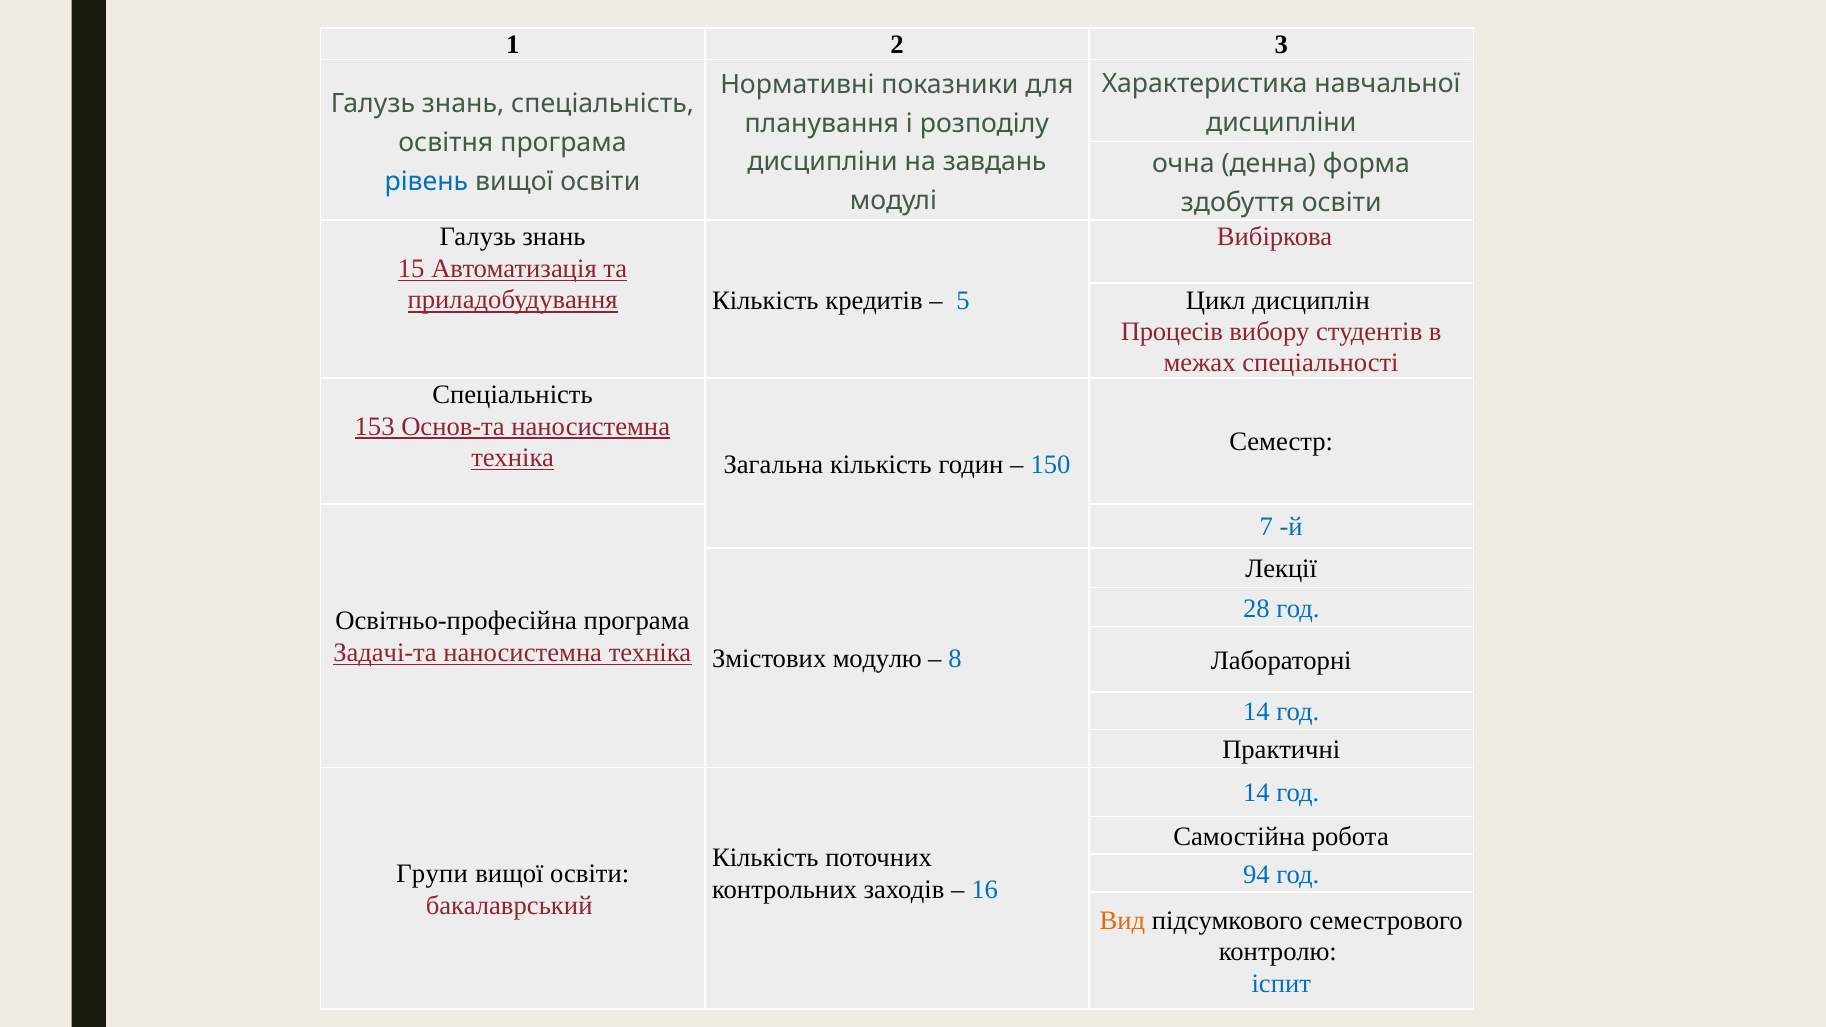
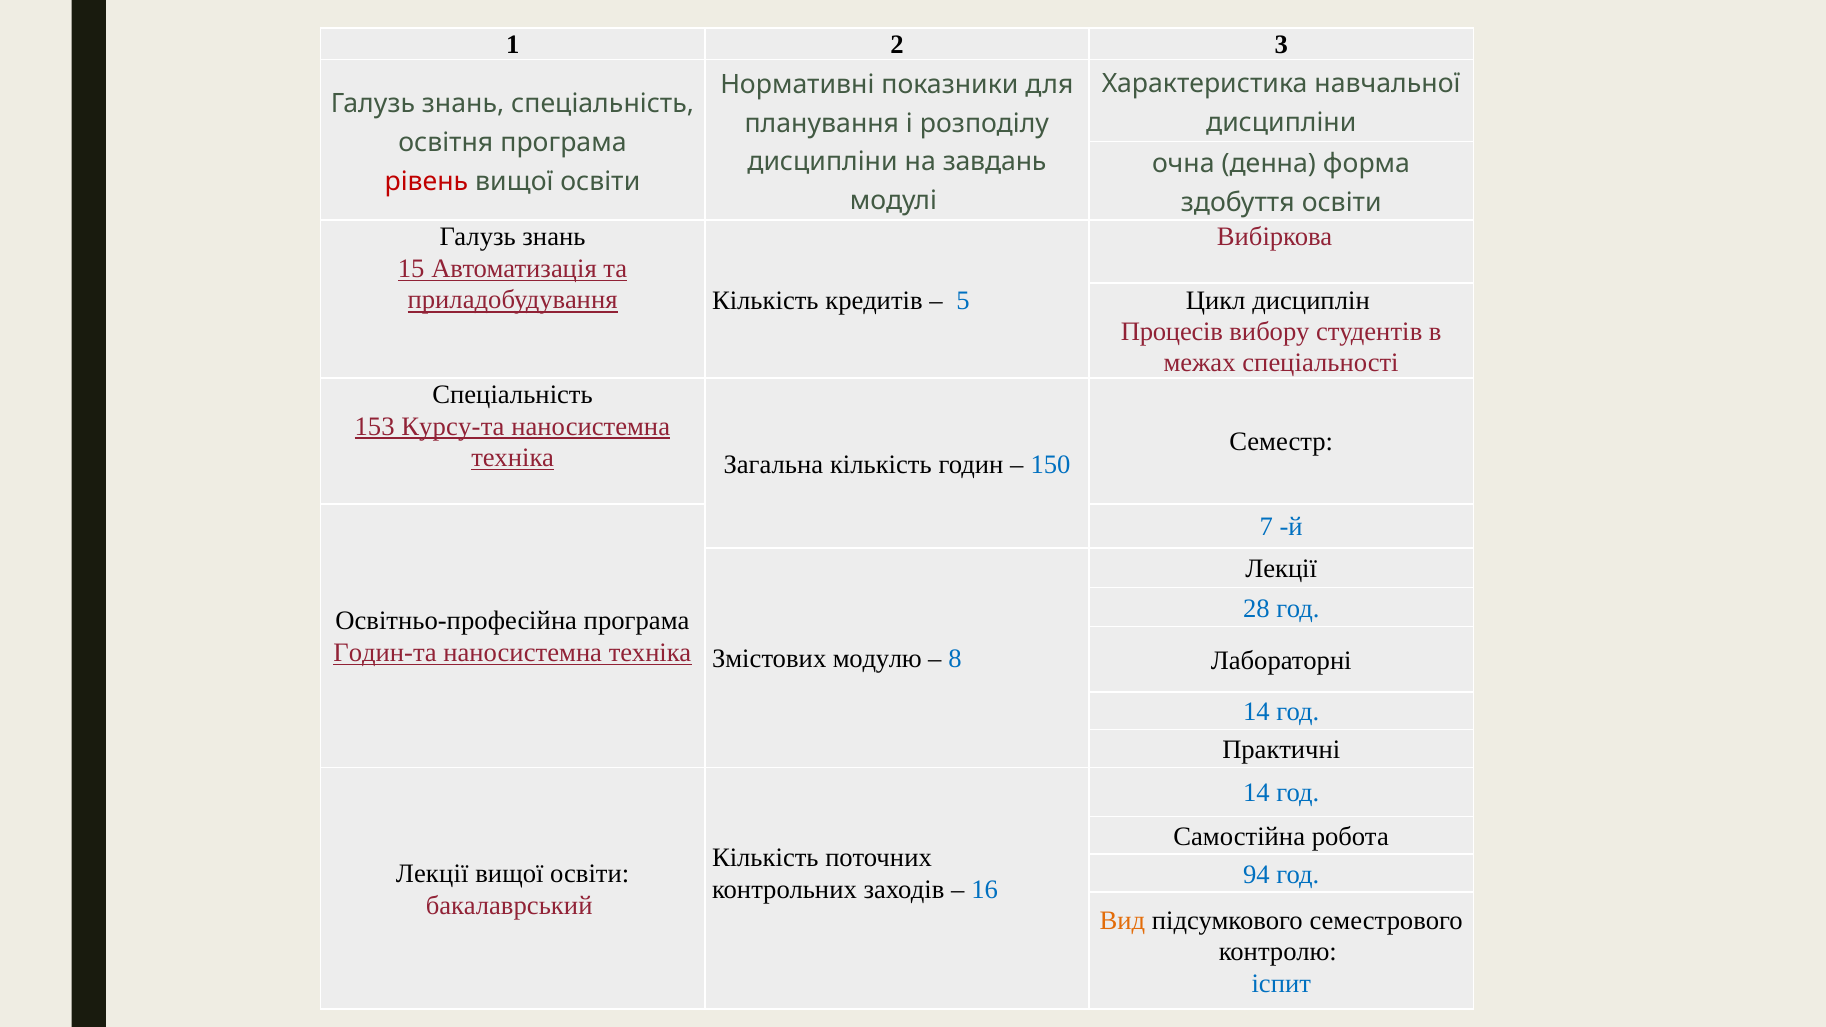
рівень colour: blue -> red
Основ-та: Основ-та -> Курсу-та
Задачі-та: Задачі-та -> Годин-та
Групи at (432, 874): Групи -> Лекції
